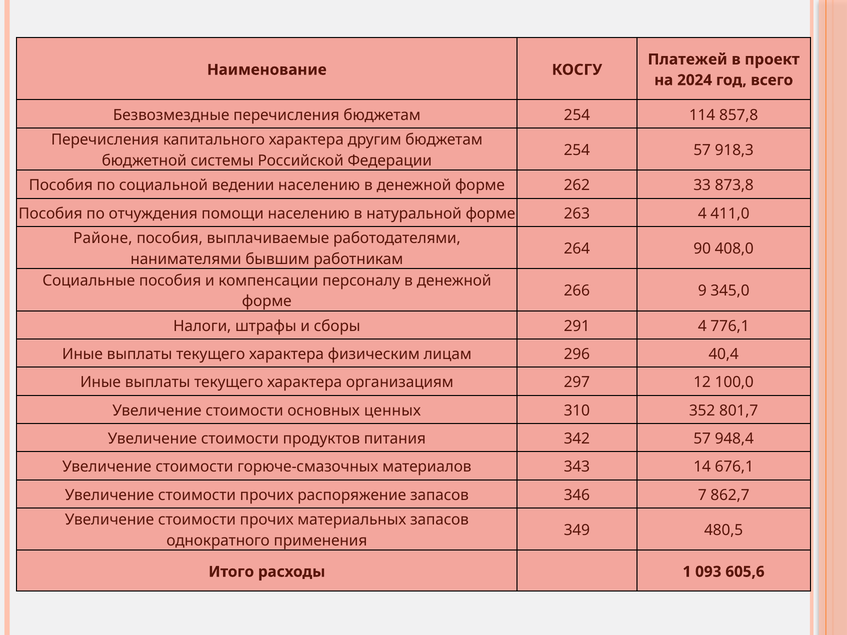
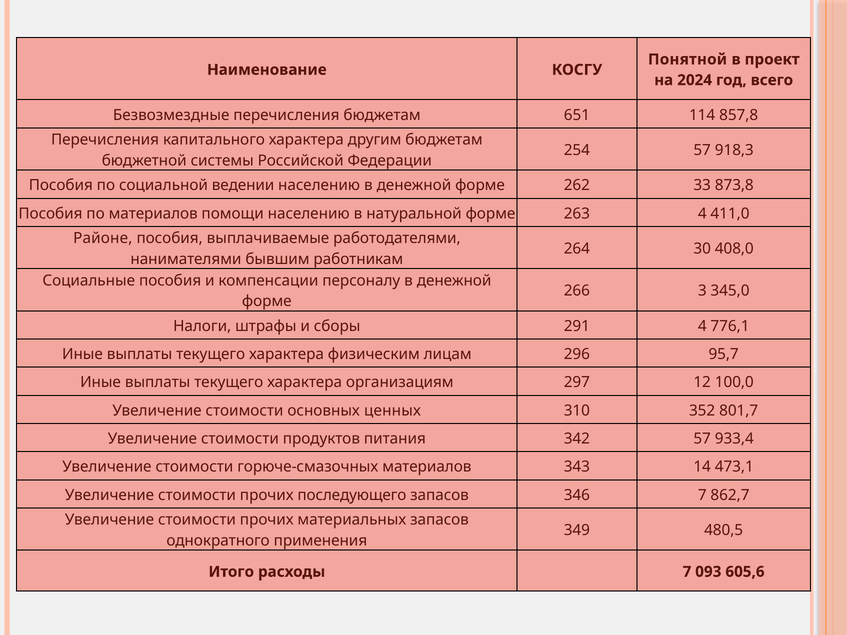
Платежей: Платежей -> Понятной
бюджетам 254: 254 -> 651
по отчуждения: отчуждения -> материалов
90: 90 -> 30
9: 9 -> 3
40,4: 40,4 -> 95,7
948,4: 948,4 -> 933,4
676,1: 676,1 -> 473,1
распоряжение: распоряжение -> последующего
расходы 1: 1 -> 7
